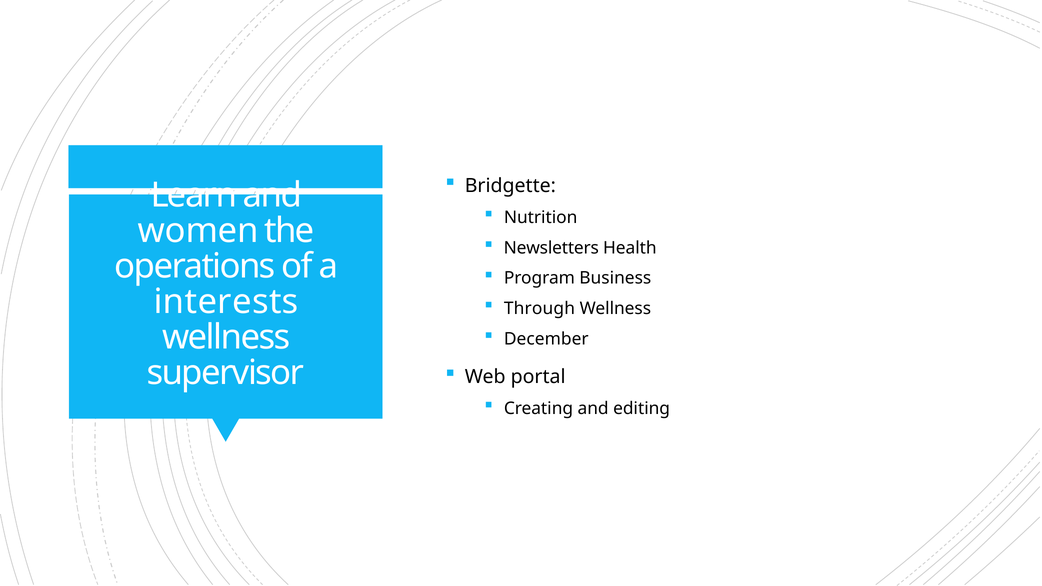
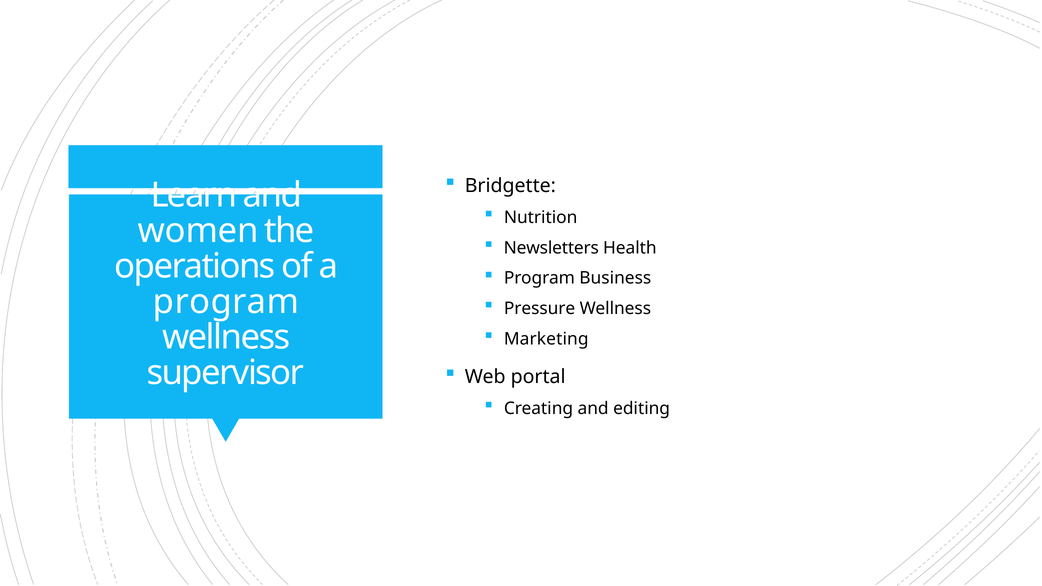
interests at (226, 302): interests -> program
Through: Through -> Pressure
December: December -> Marketing
